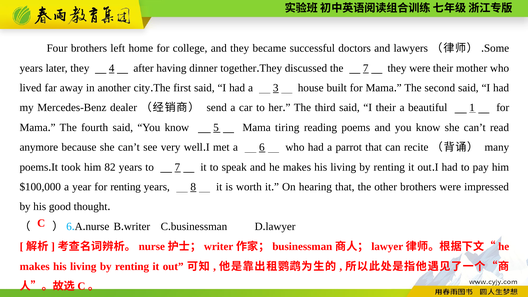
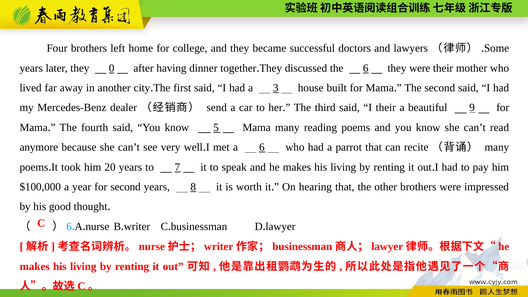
4: 4 -> 0
the 7: 7 -> 6
1: 1 -> 9
Mama tiring: tiring -> many
82: 82 -> 20
for renting: renting -> second
